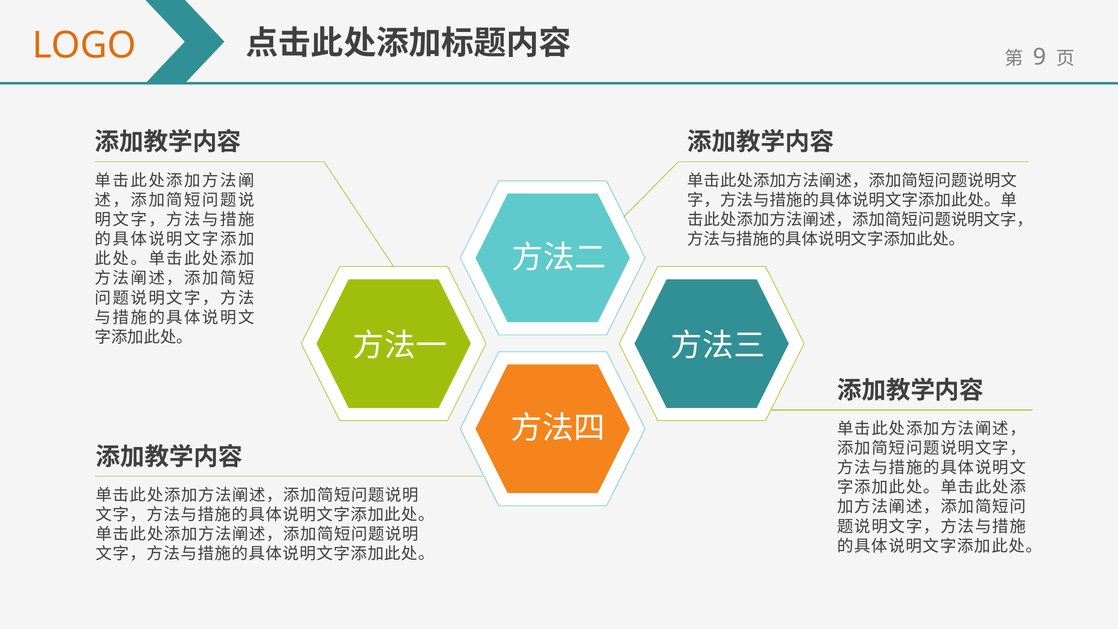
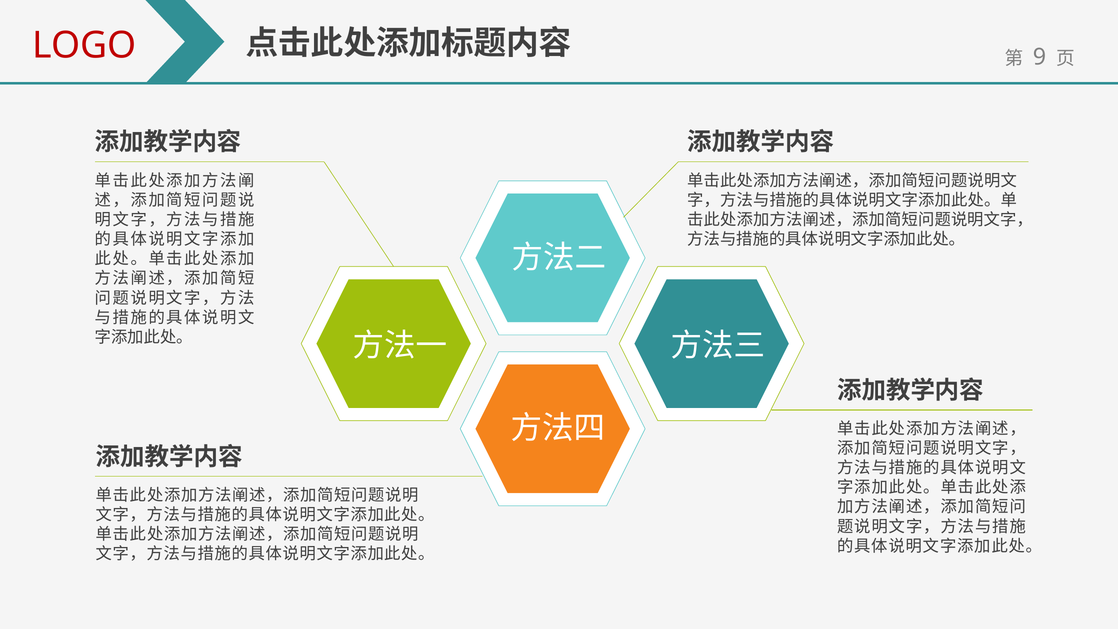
LOGO colour: orange -> red
